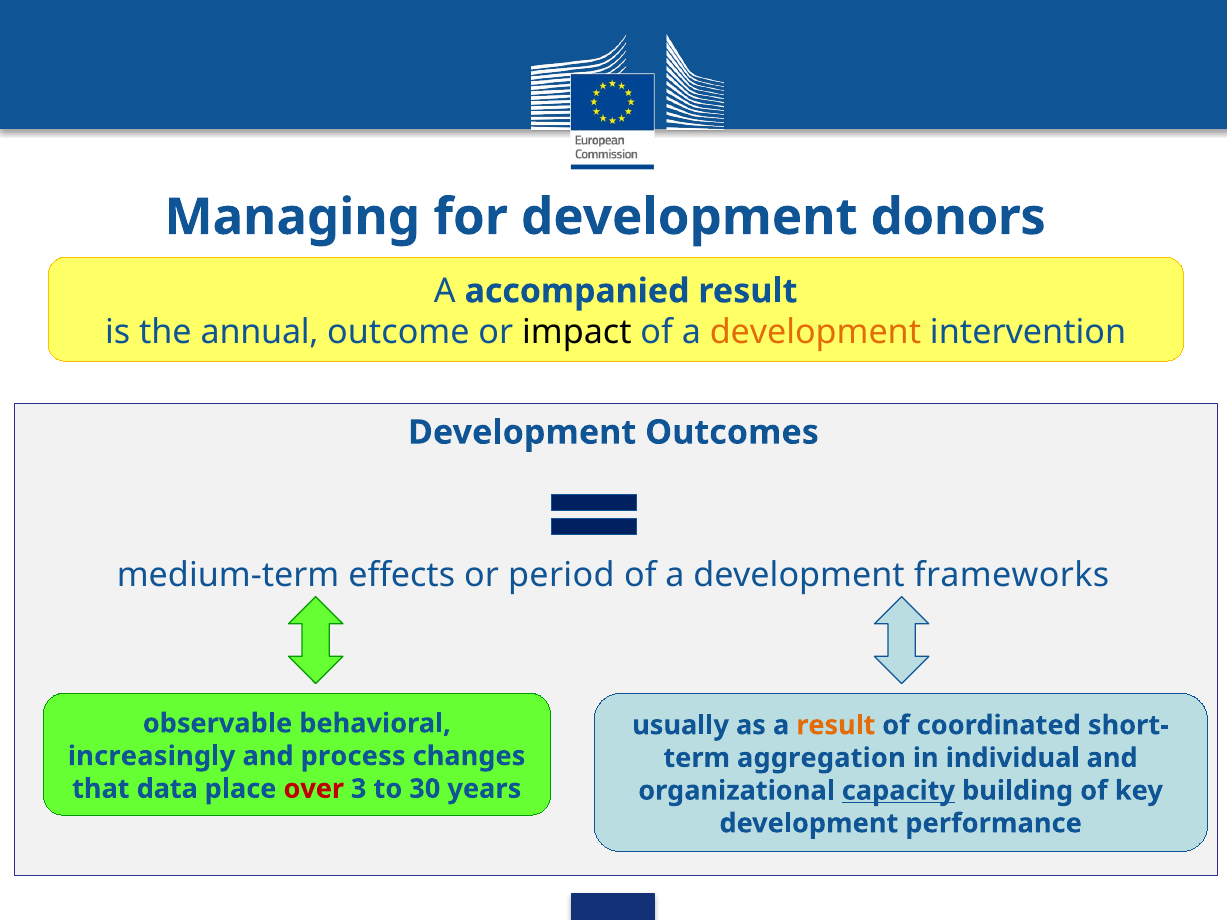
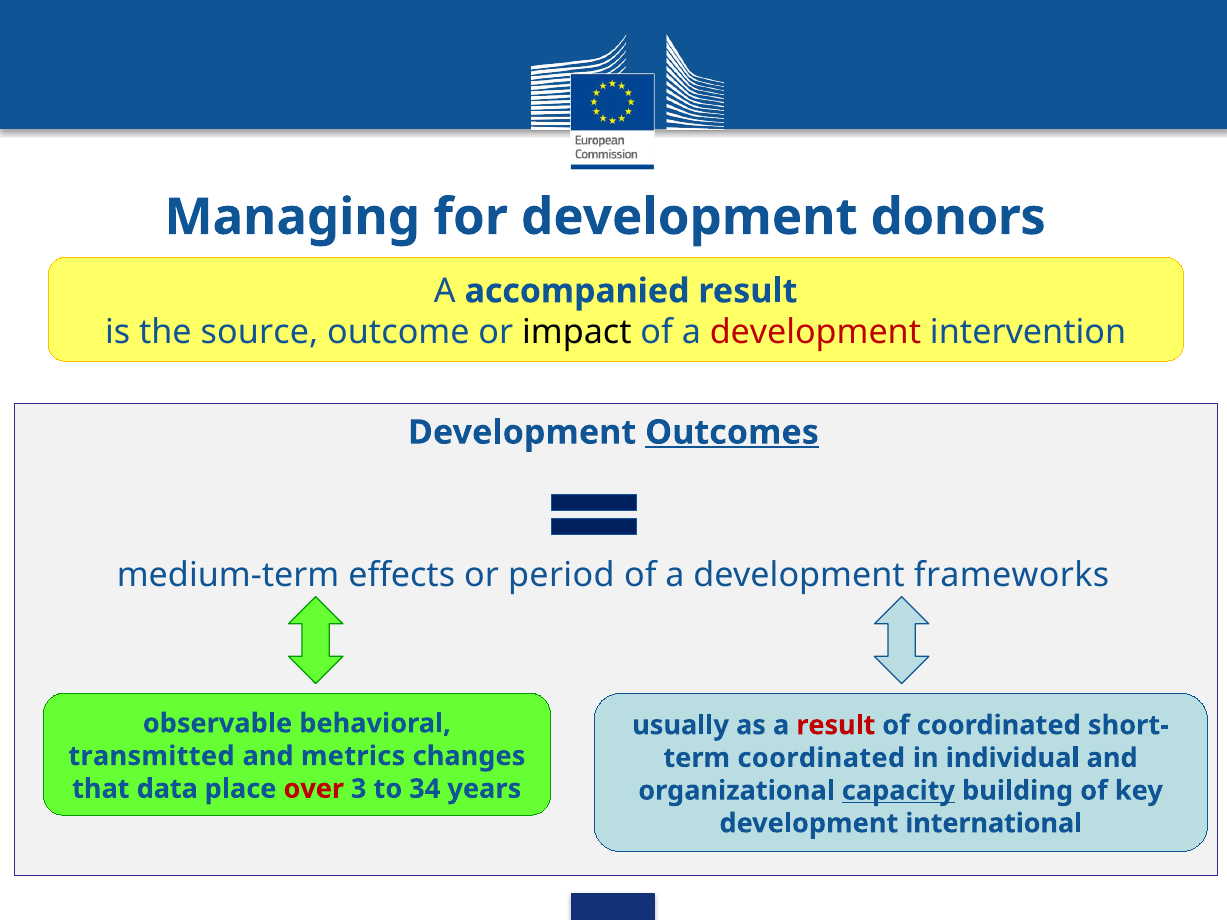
annual: annual -> source
development at (815, 332) colour: orange -> red
Outcomes underline: none -> present
result at (836, 725) colour: orange -> red
increasingly: increasingly -> transmitted
process: process -> metrics
aggregation at (821, 758): aggregation -> coordinated
30: 30 -> 34
performance: performance -> international
